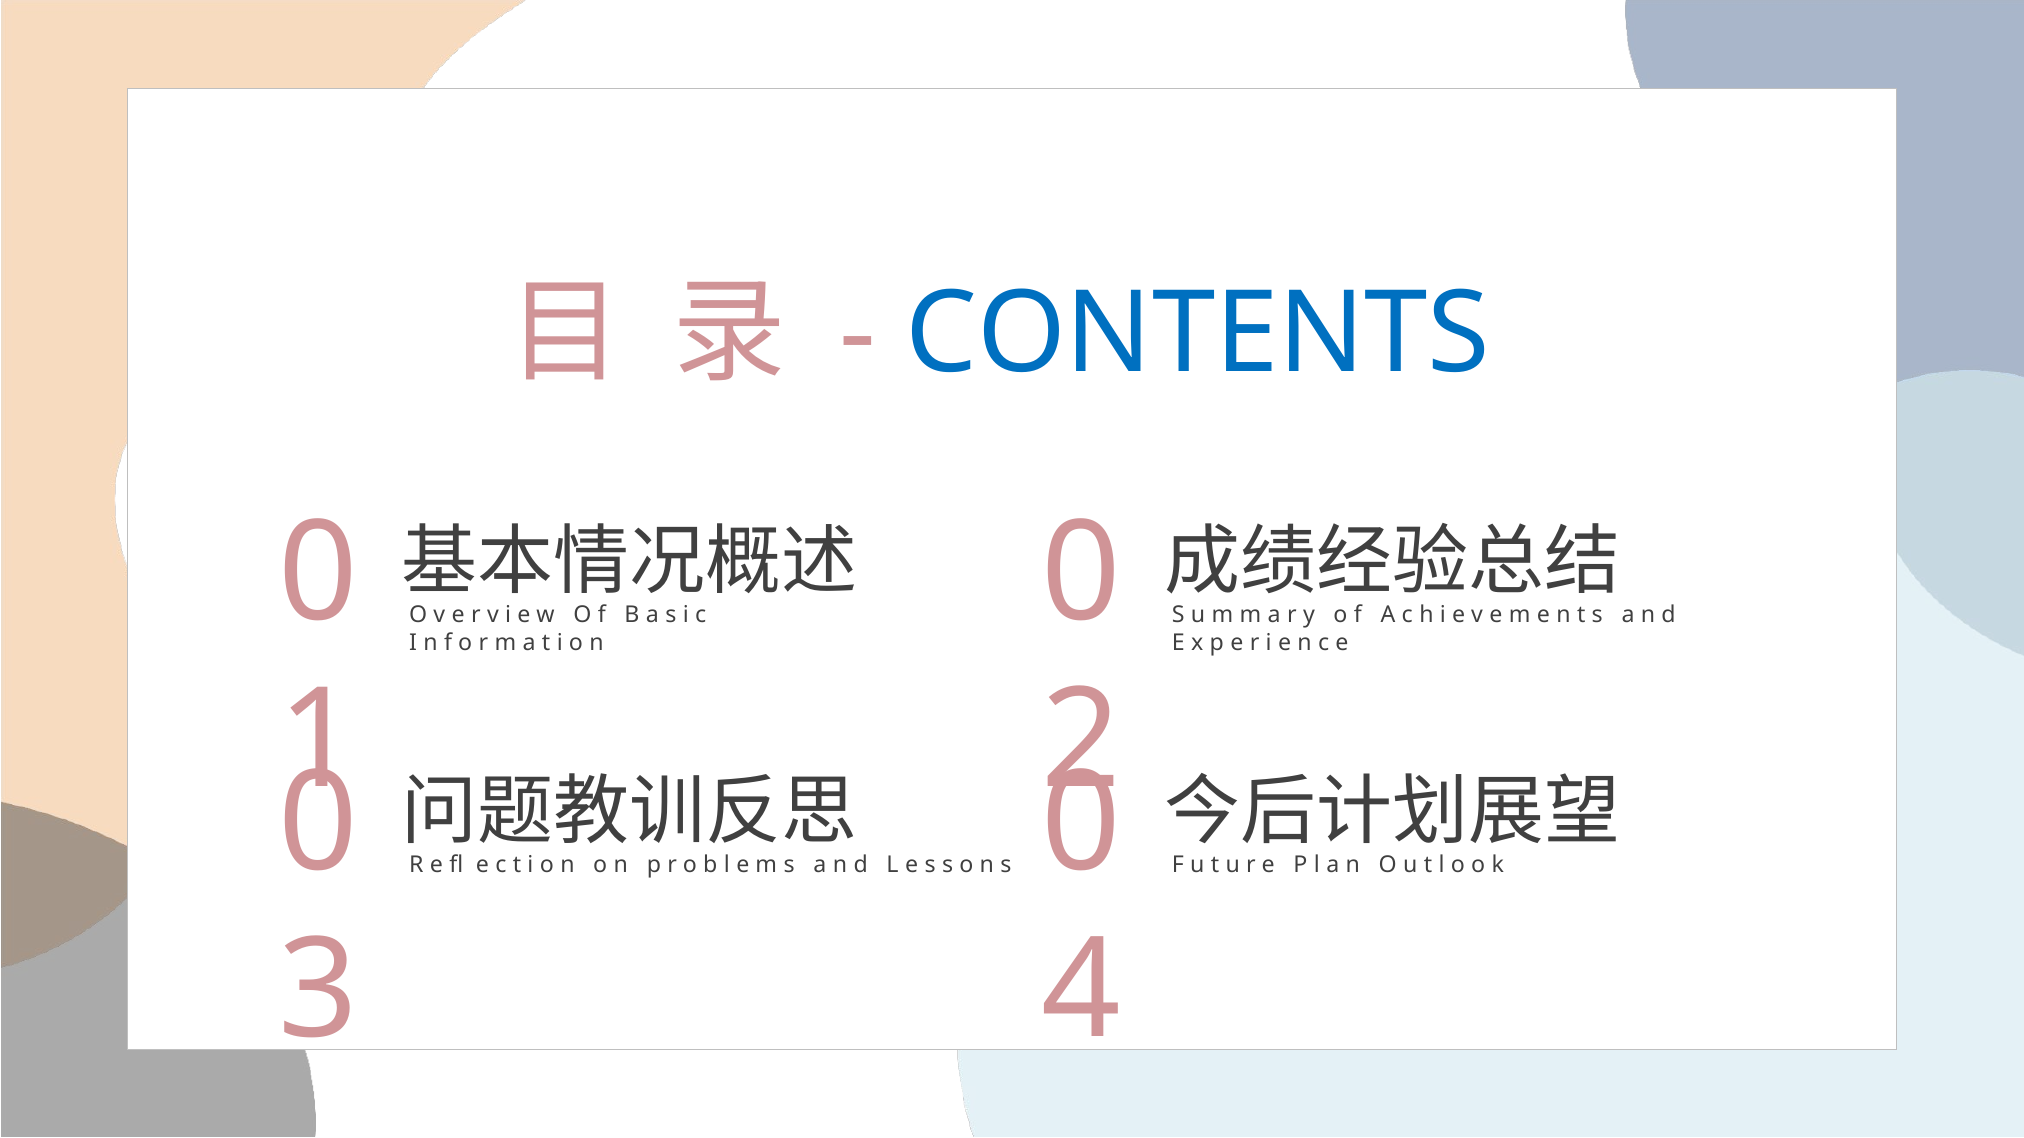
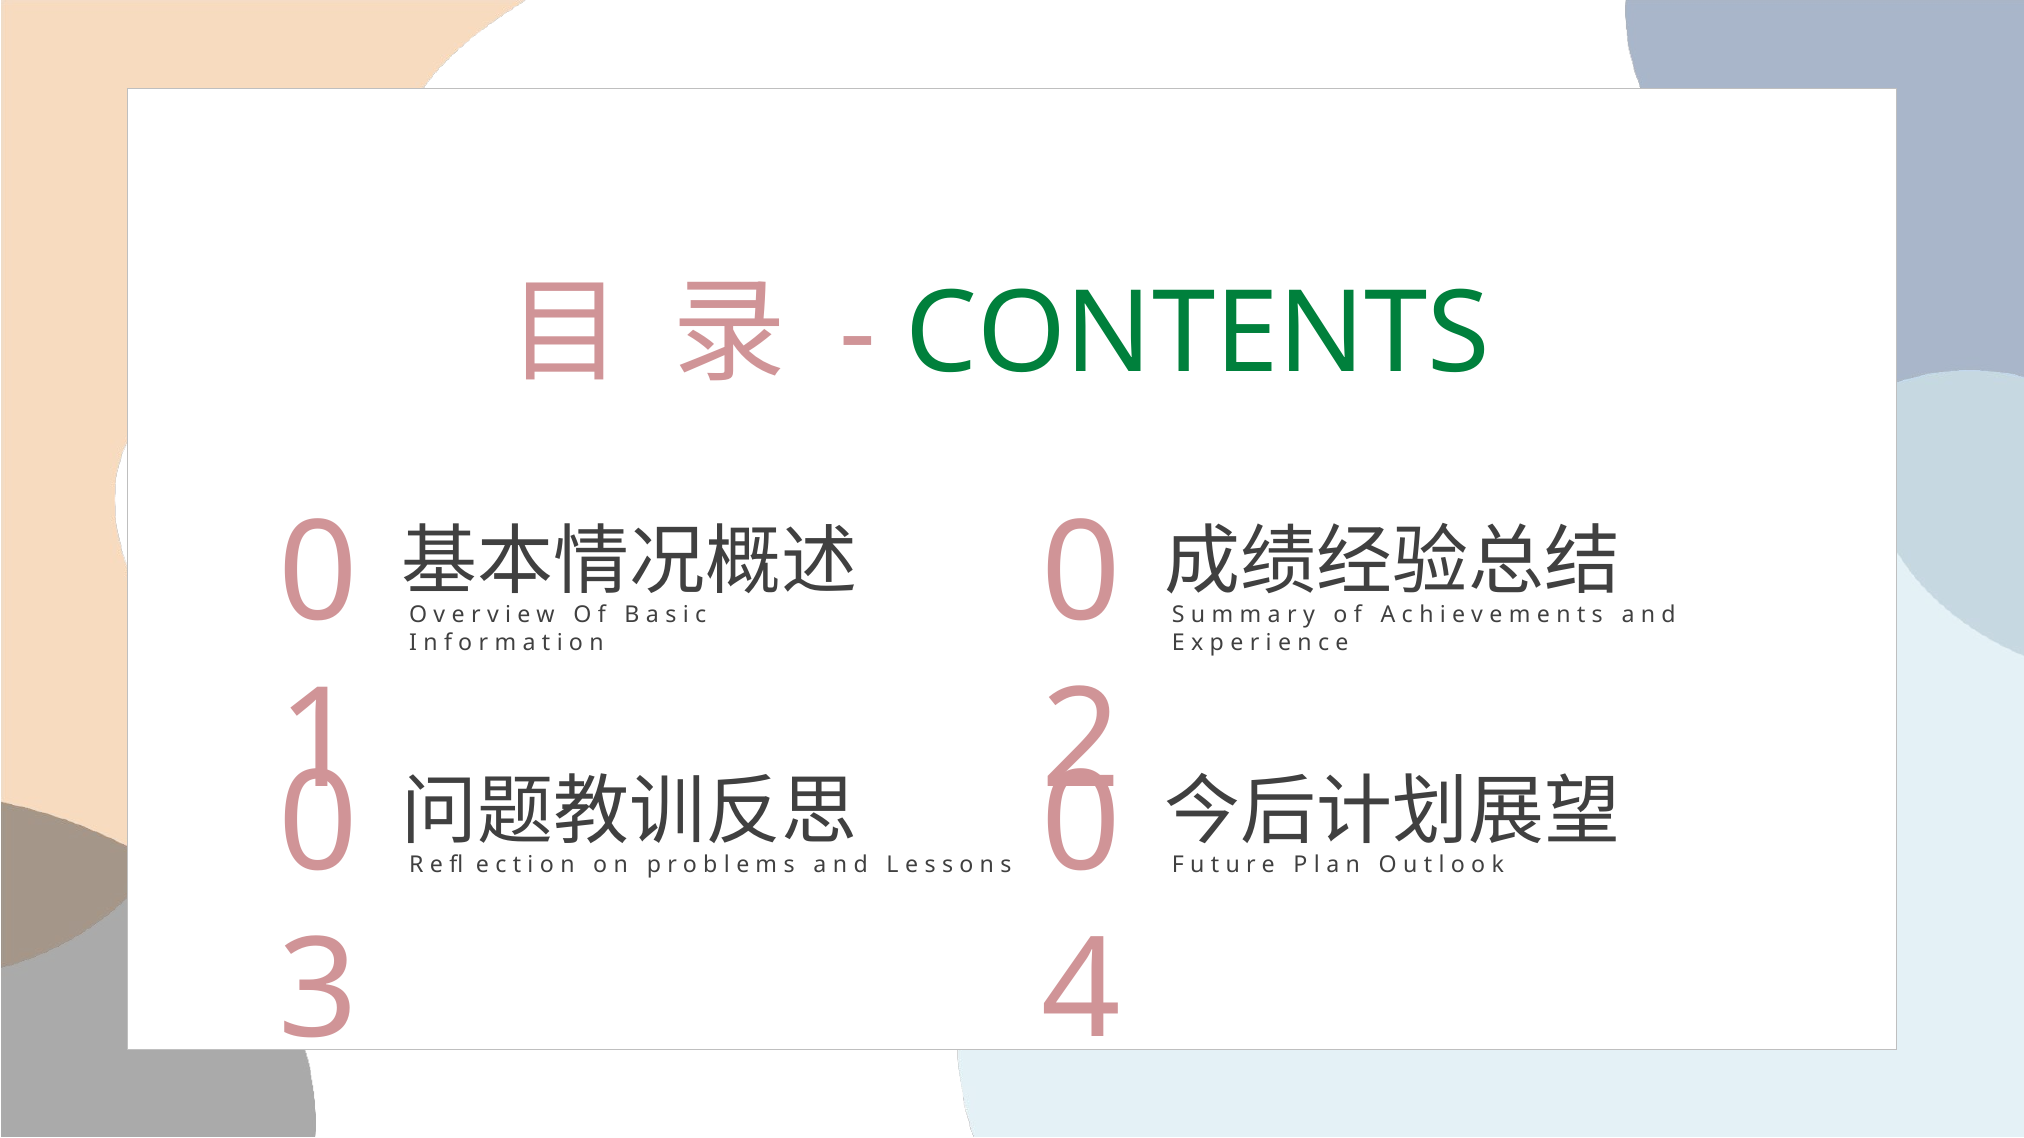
CONTENTS colour: blue -> green
